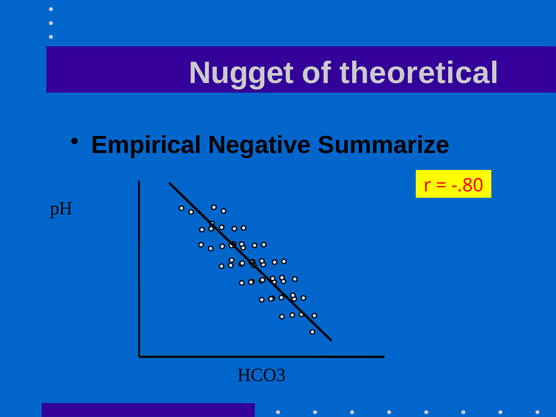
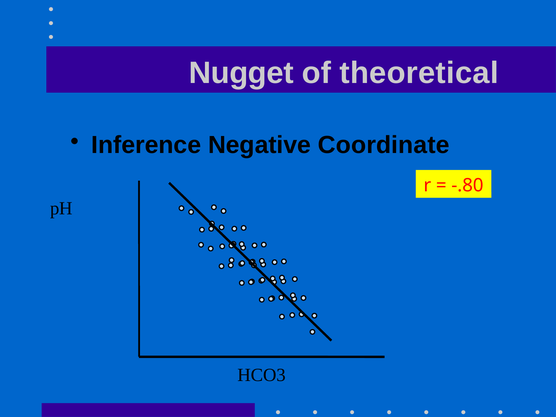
Empirical: Empirical -> Inference
Summarize: Summarize -> Coordinate
